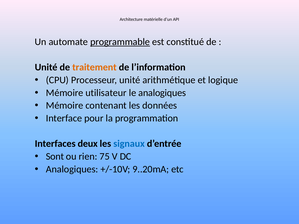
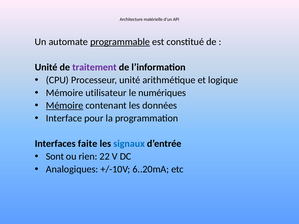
traitement colour: orange -> purple
le analogiques: analogiques -> numériques
Mémoire at (65, 106) underline: none -> present
deux: deux -> faite
75: 75 -> 22
9..20mA: 9..20mA -> 6..20mA
